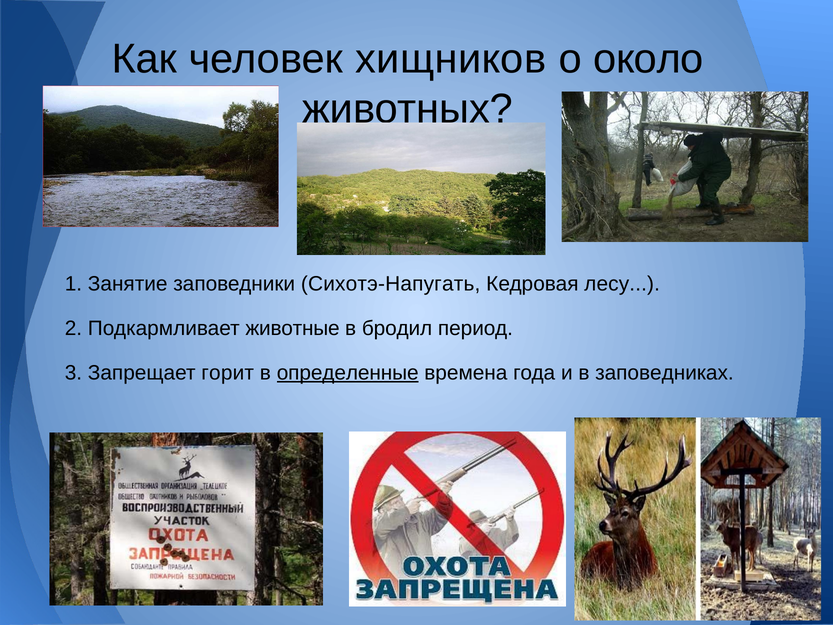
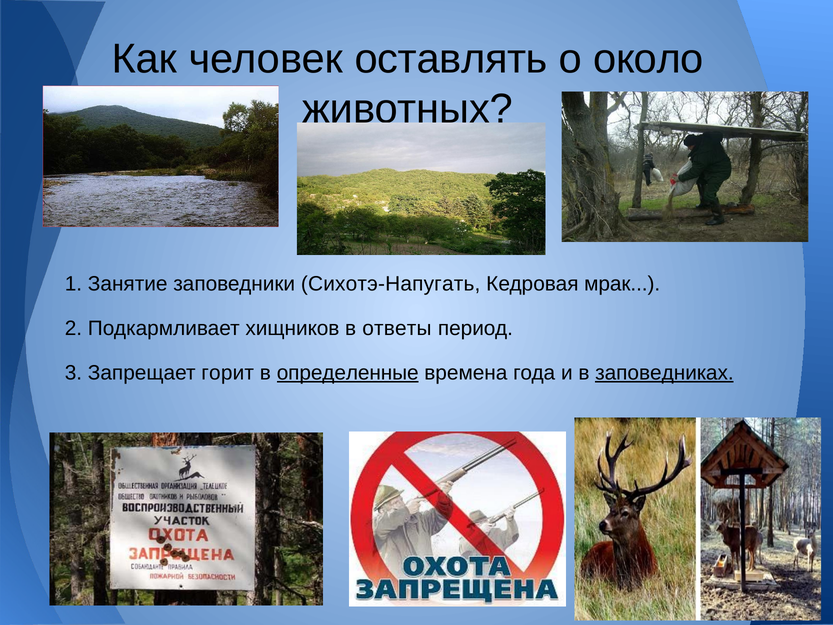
хищников: хищников -> оставлять
лесу: лесу -> мрак
животные: животные -> хищников
бродил: бродил -> ответы
заповедниках underline: none -> present
